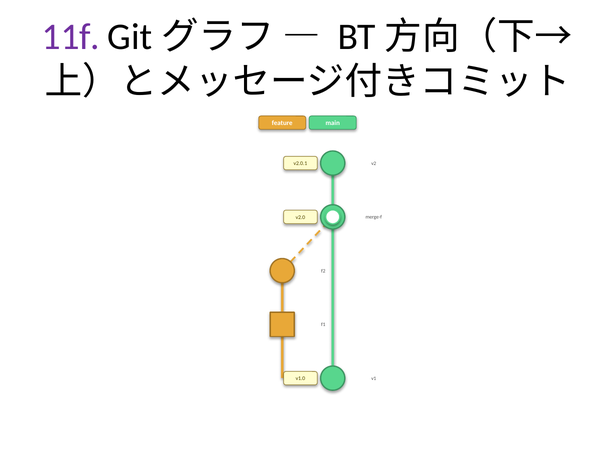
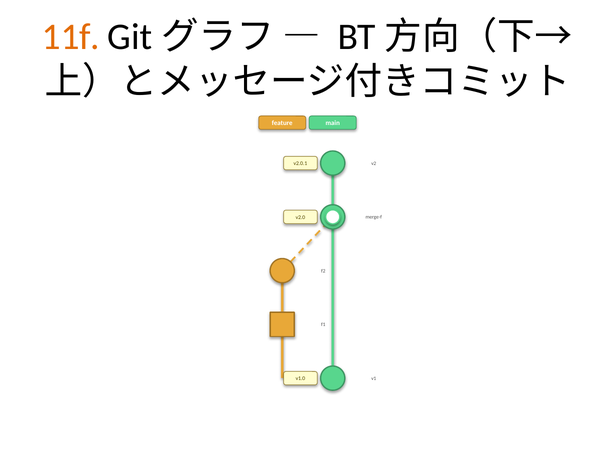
11f colour: purple -> orange
